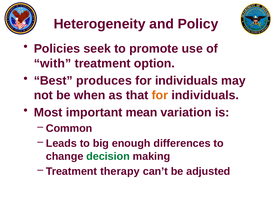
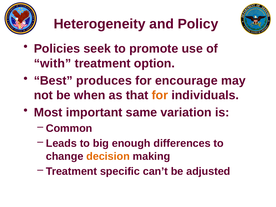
individuals at (186, 81): individuals -> encourage
mean: mean -> same
decision colour: green -> orange
therapy: therapy -> specific
